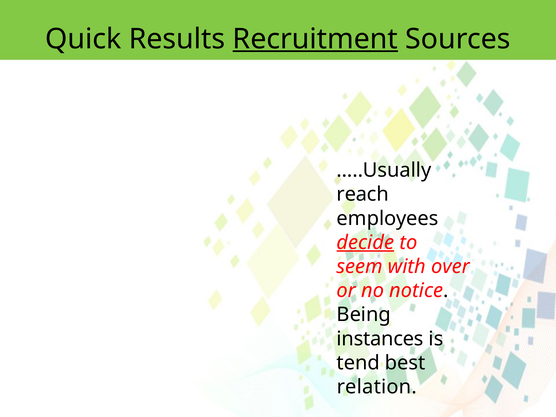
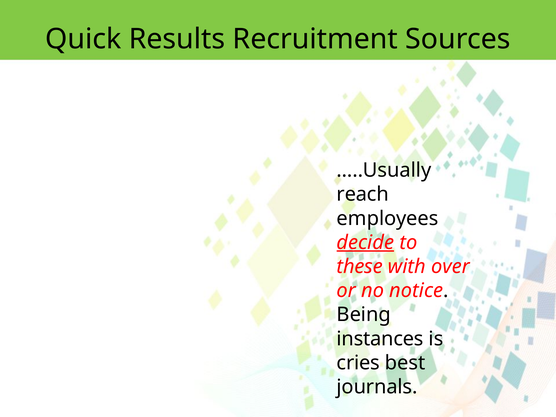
Recruitment underline: present -> none
seem: seem -> these
tend: tend -> cries
relation: relation -> journals
